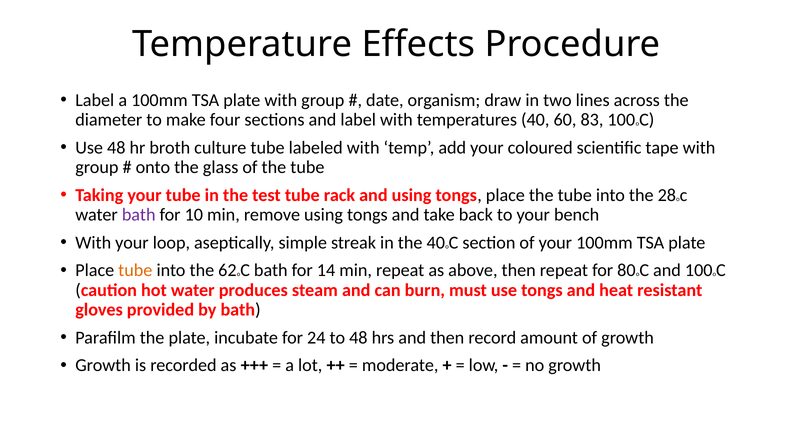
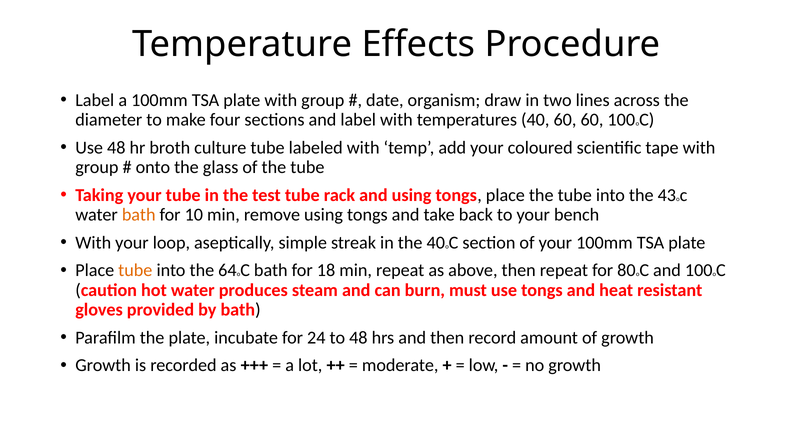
60 83: 83 -> 60
28: 28 -> 43
bath at (139, 215) colour: purple -> orange
62: 62 -> 64
14: 14 -> 18
